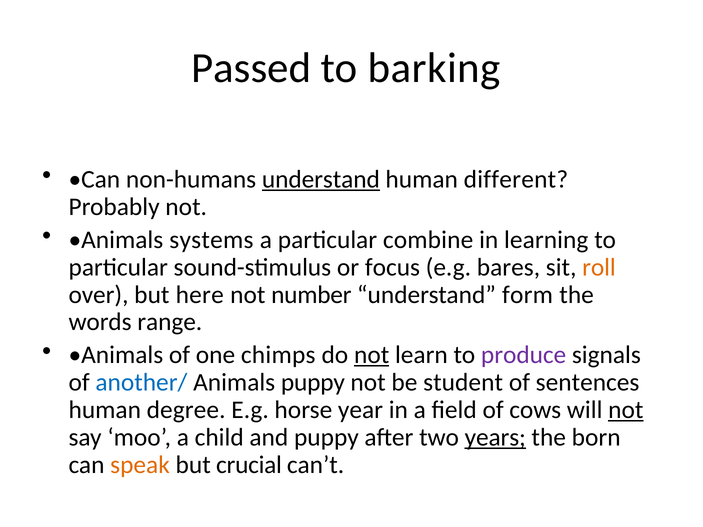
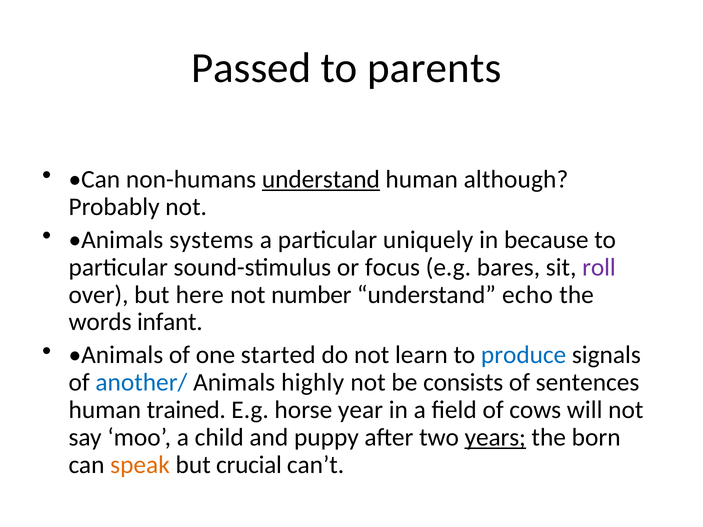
barking: barking -> parents
different: different -> although
combine: combine -> uniquely
learning: learning -> because
roll colour: orange -> purple
form: form -> echo
range: range -> infant
chimps: chimps -> started
not at (372, 355) underline: present -> none
produce colour: purple -> blue
Animals puppy: puppy -> highly
student: student -> consists
degree: degree -> trained
not at (626, 410) underline: present -> none
